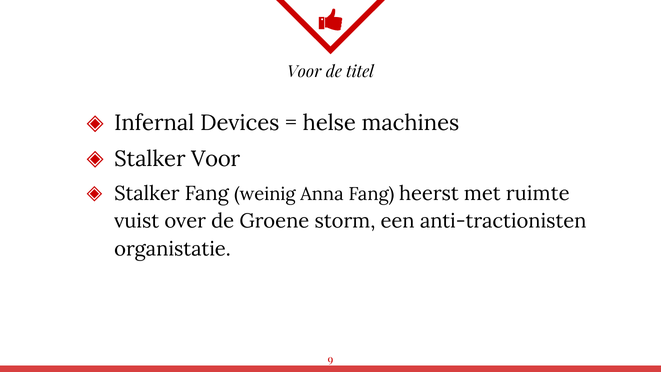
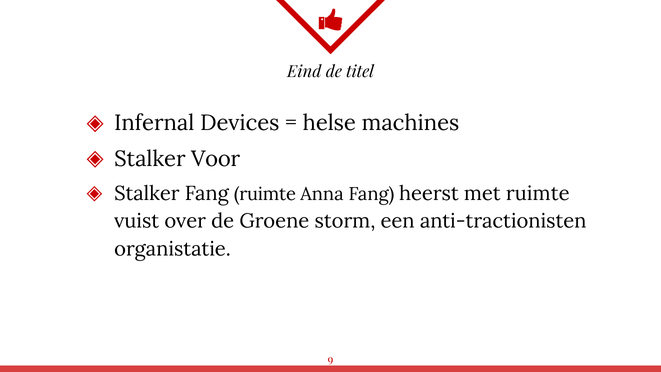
Voor at (304, 72): Voor -> Eind
Fang weinig: weinig -> ruimte
